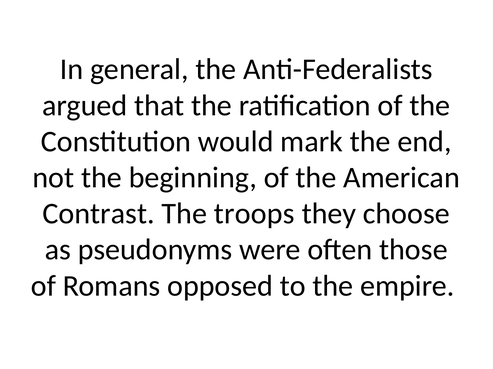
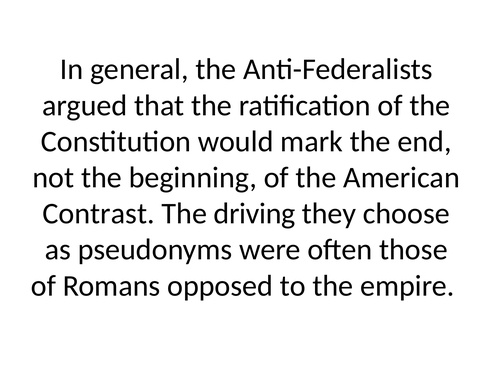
troops: troops -> driving
